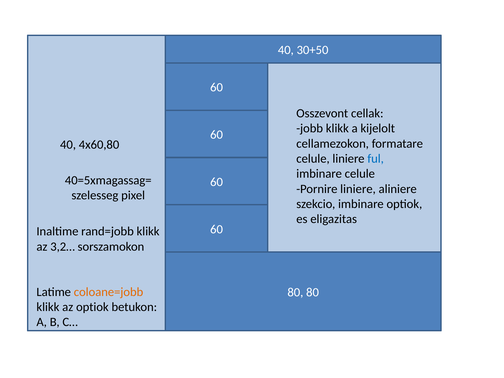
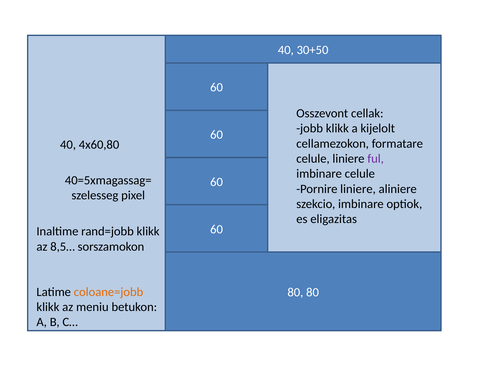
ful colour: blue -> purple
3,2…: 3,2… -> 8,5…
az optiok: optiok -> meniu
